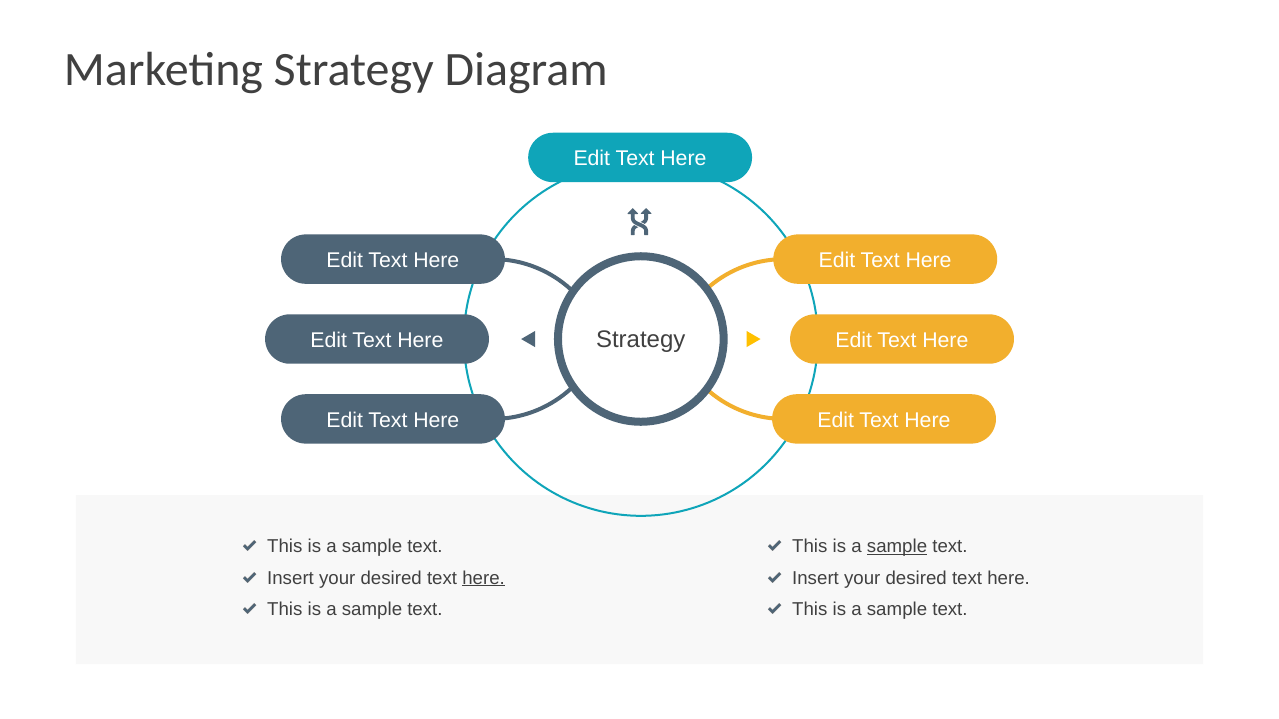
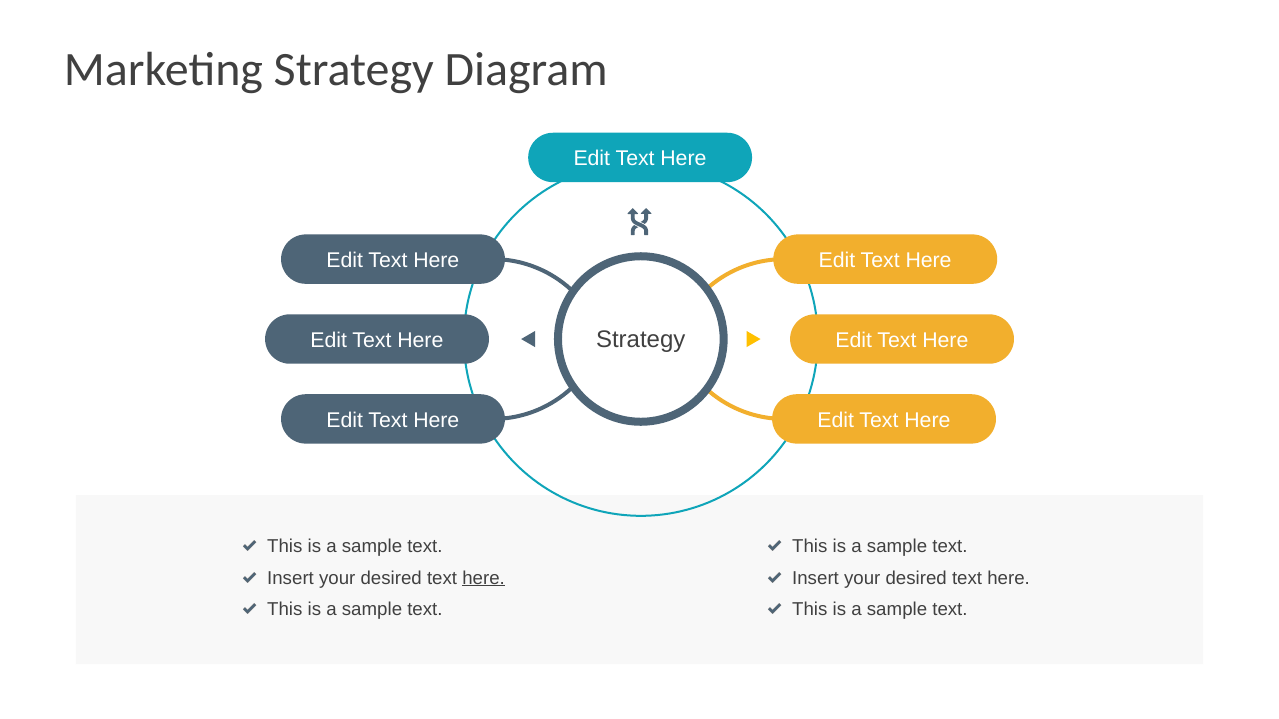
sample at (897, 547) underline: present -> none
